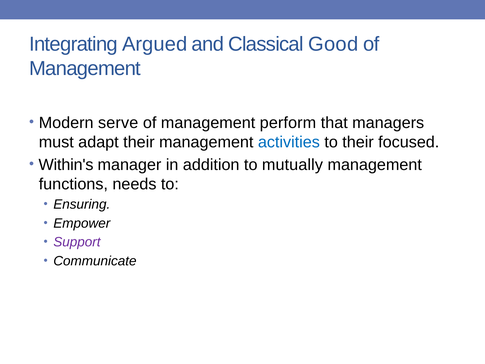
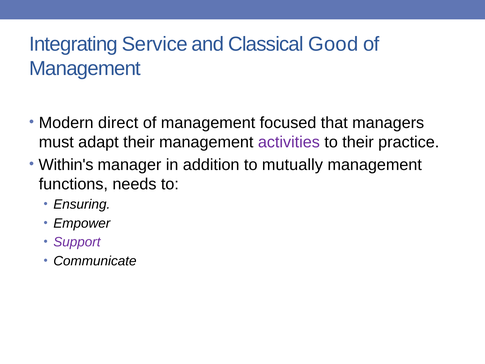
Argued: Argued -> Service
serve: serve -> direct
perform: perform -> focused
activities colour: blue -> purple
focused: focused -> practice
